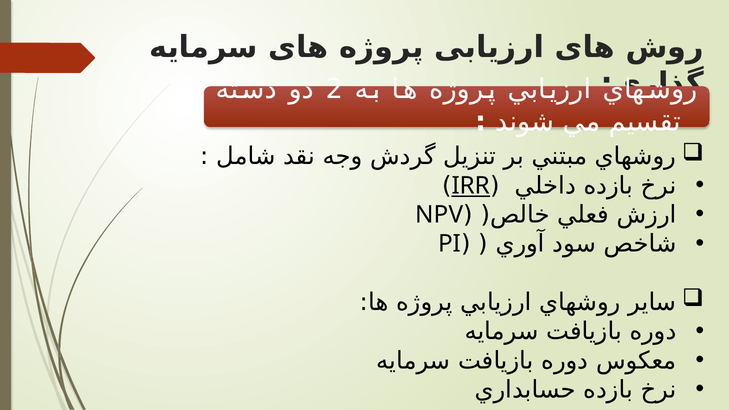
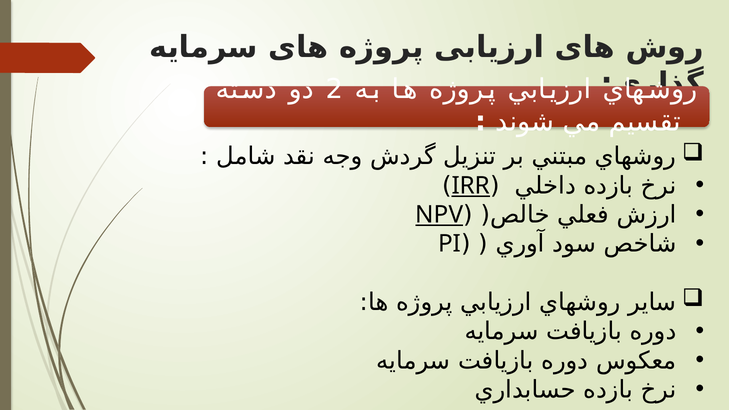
NPV underline: none -> present
